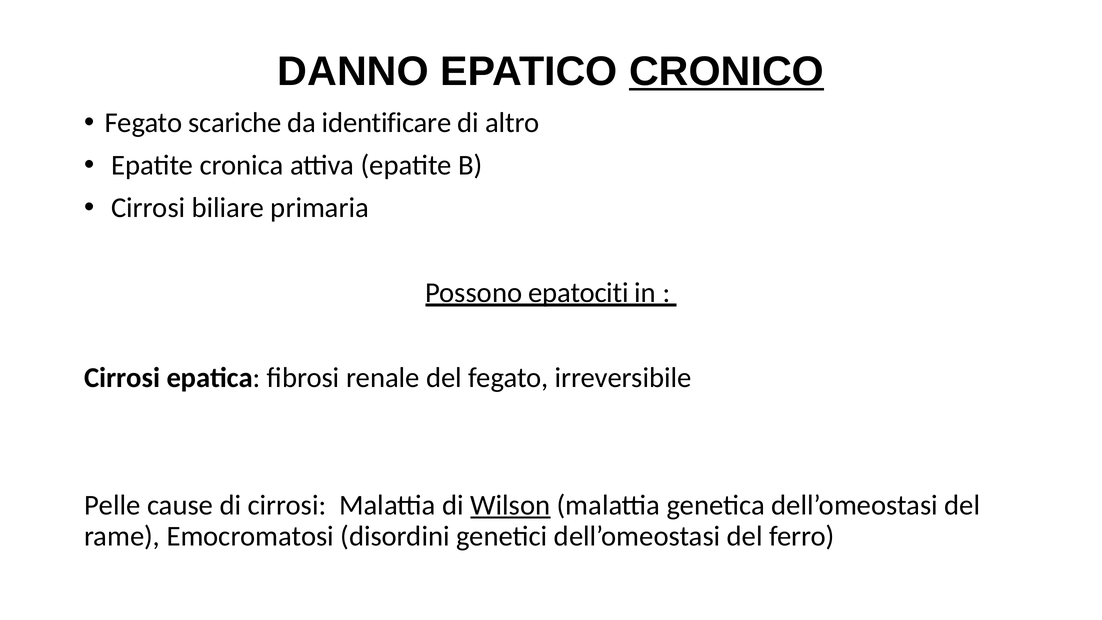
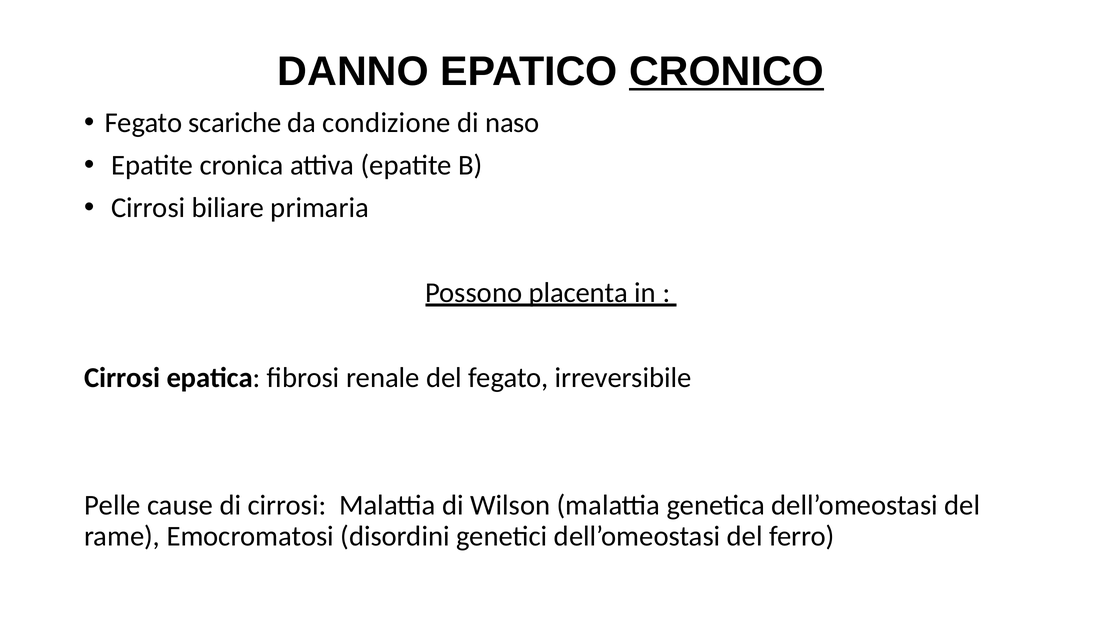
identificare: identificare -> condizione
altro: altro -> naso
epatociti: epatociti -> placenta
Wilson underline: present -> none
